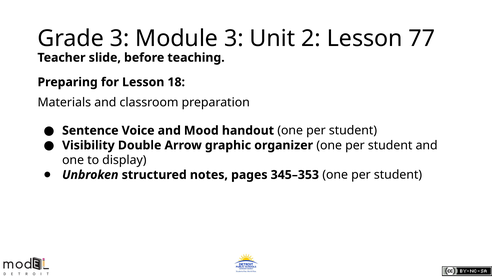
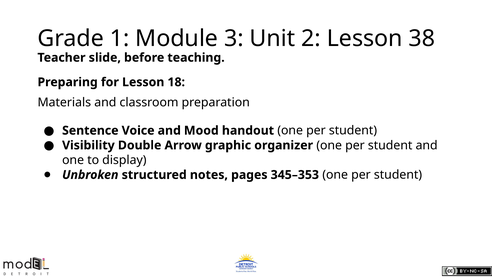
Grade 3: 3 -> 1
77: 77 -> 38
